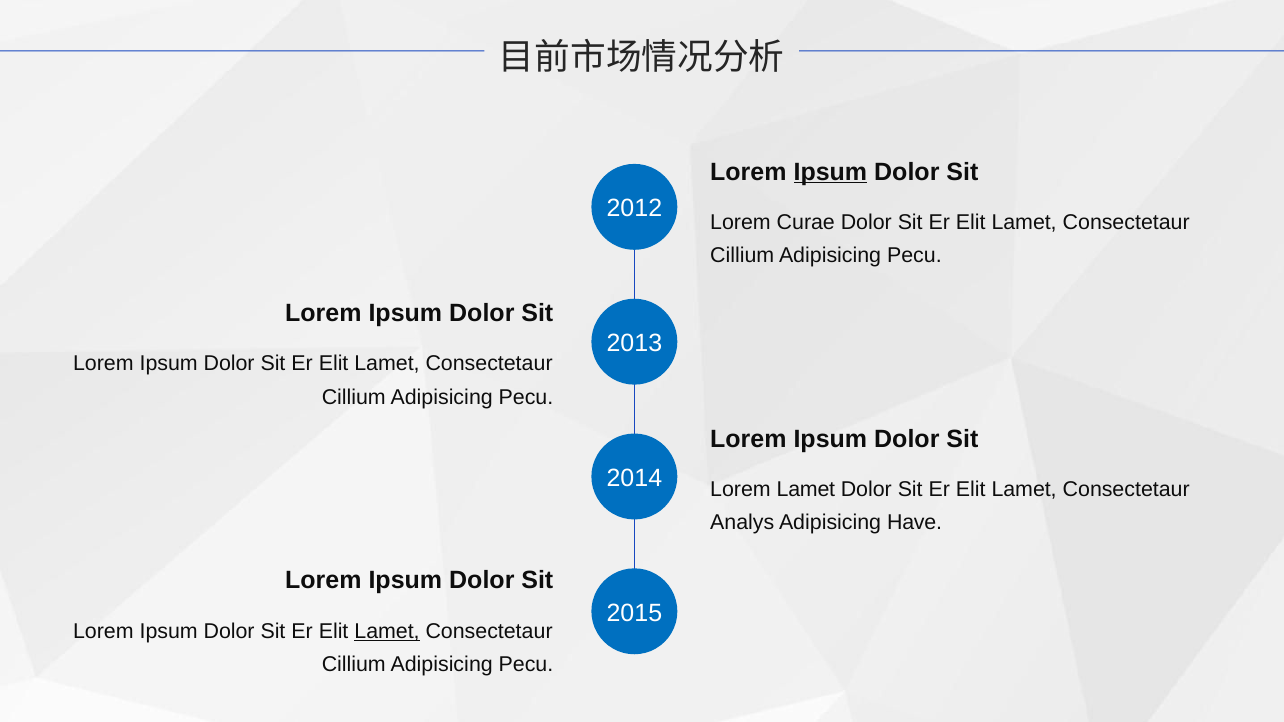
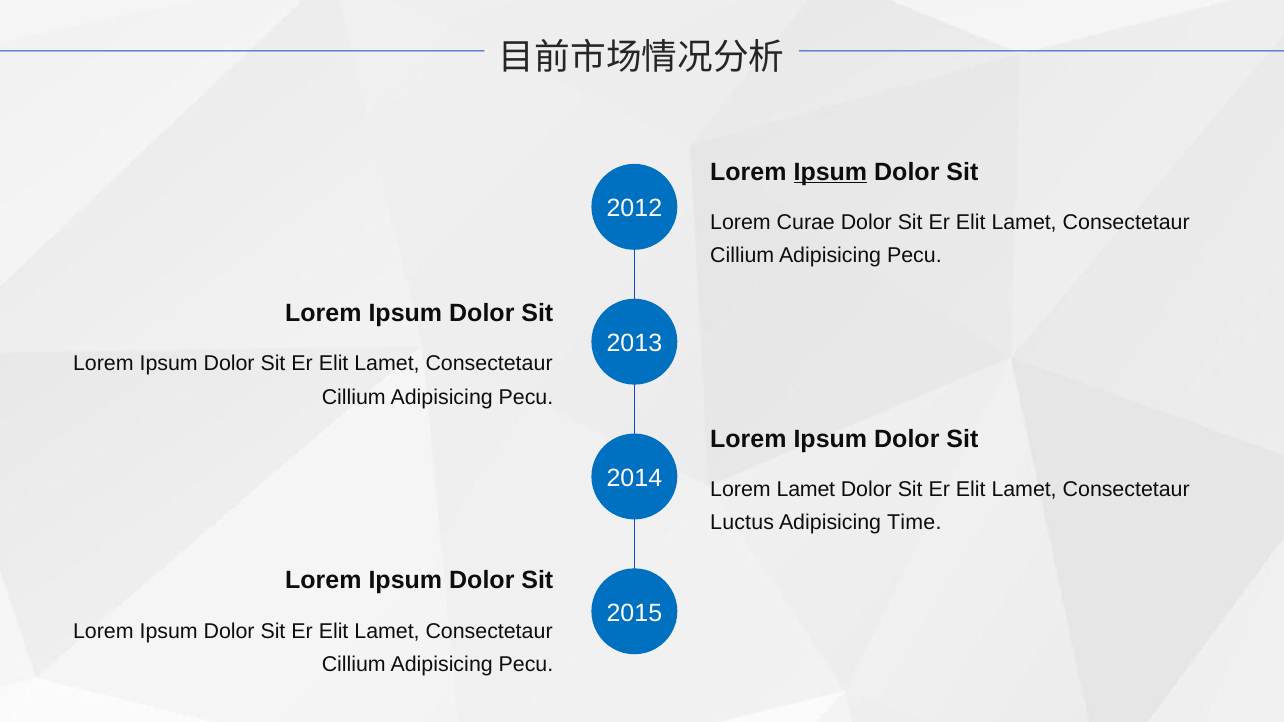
Analys: Analys -> Luctus
Have: Have -> Time
Lamet at (387, 631) underline: present -> none
